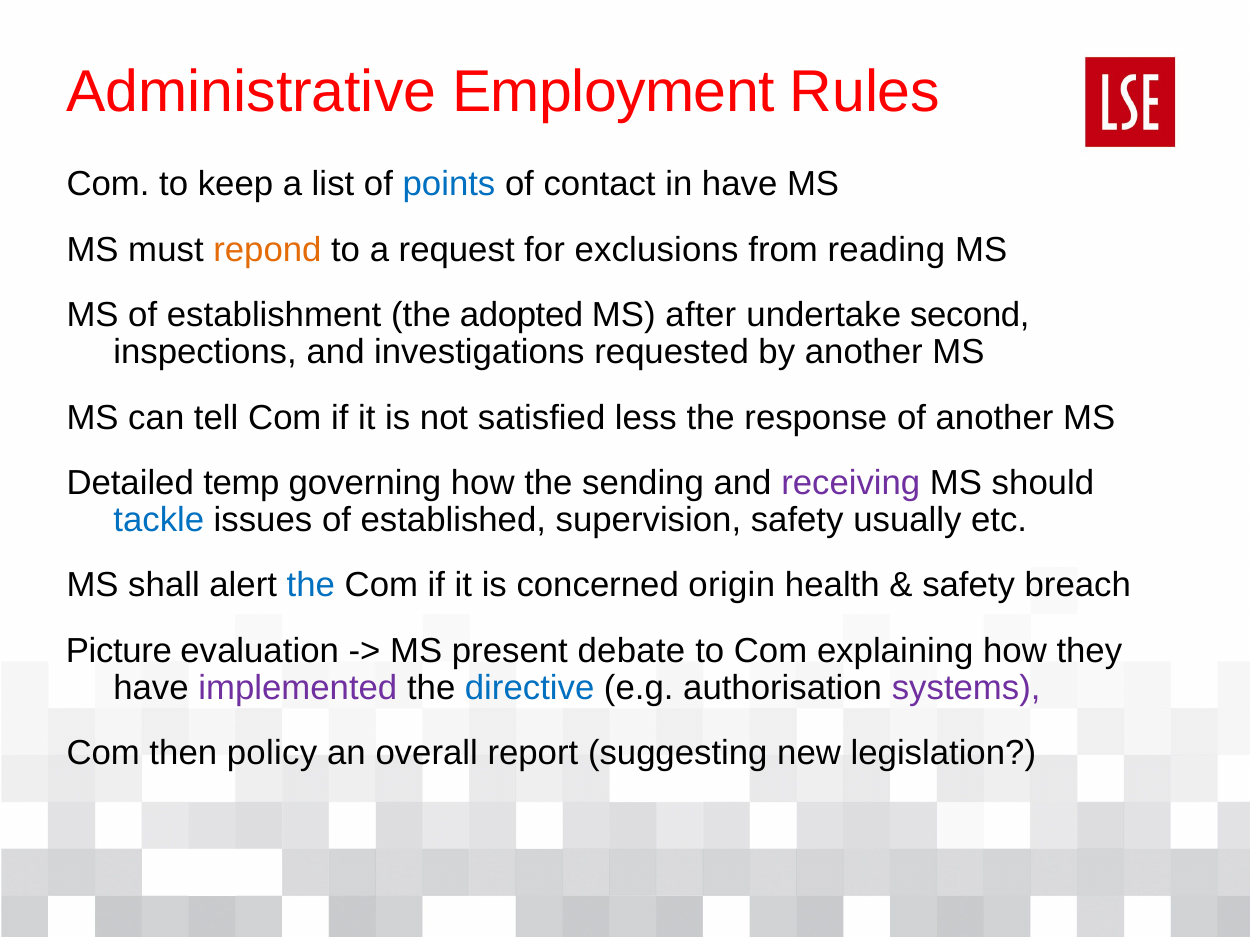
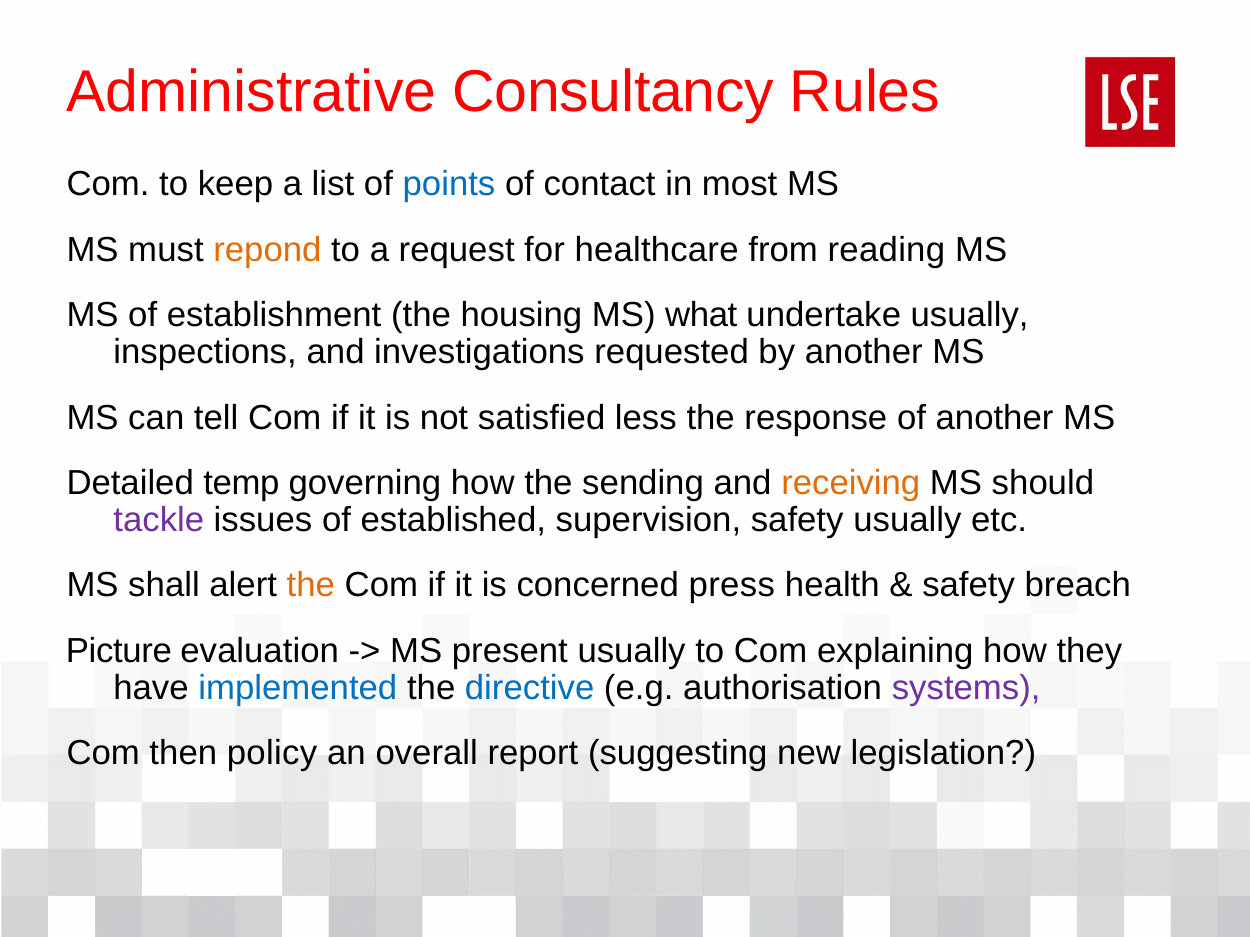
Employment: Employment -> Consultancy
in have: have -> most
exclusions: exclusions -> healthcare
adopted: adopted -> housing
after: after -> what
undertake second: second -> usually
receiving colour: purple -> orange
tackle colour: blue -> purple
the at (311, 586) colour: blue -> orange
origin: origin -> press
present debate: debate -> usually
implemented colour: purple -> blue
